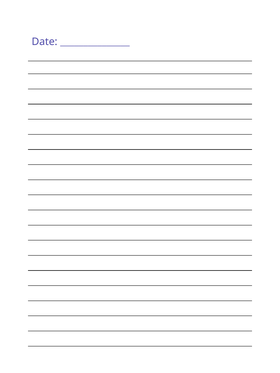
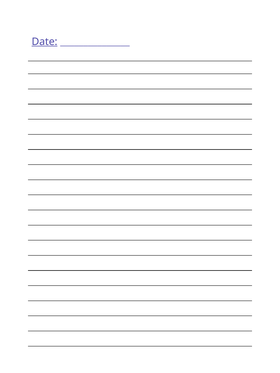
Date underline: none -> present
